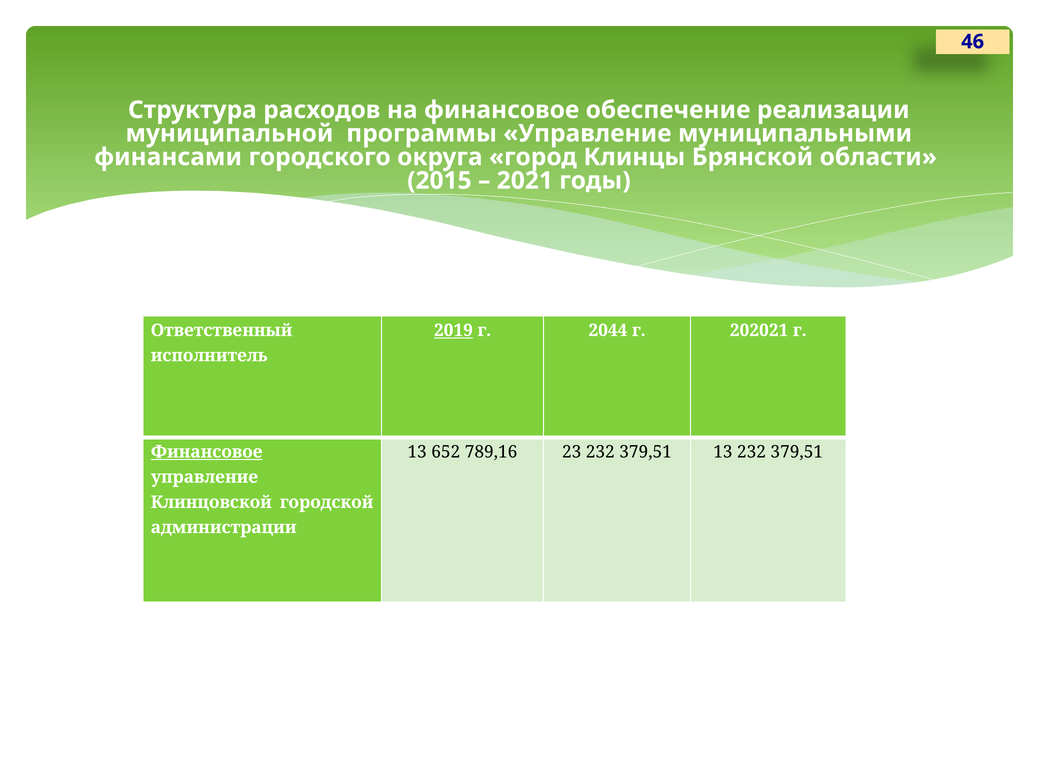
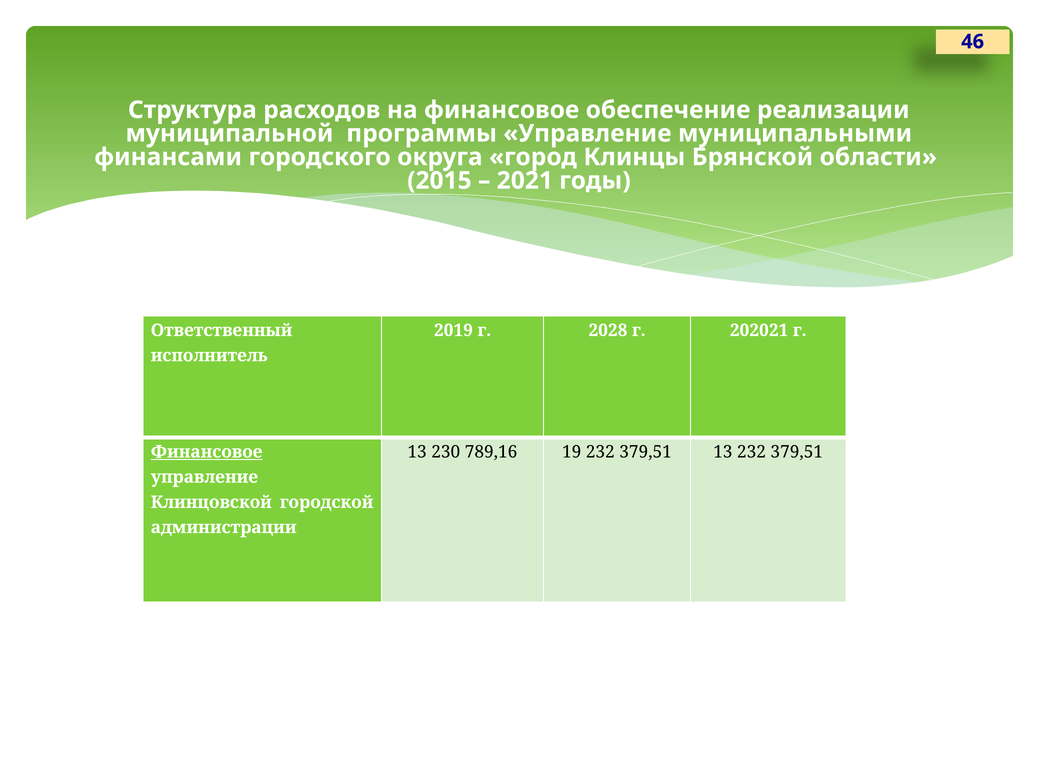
2019 underline: present -> none
2044: 2044 -> 2028
652: 652 -> 230
23: 23 -> 19
